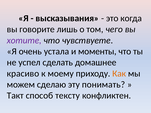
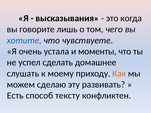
хотите colour: purple -> blue
красиво: красиво -> слушать
понимать: понимать -> развивать
Такт: Такт -> Есть
